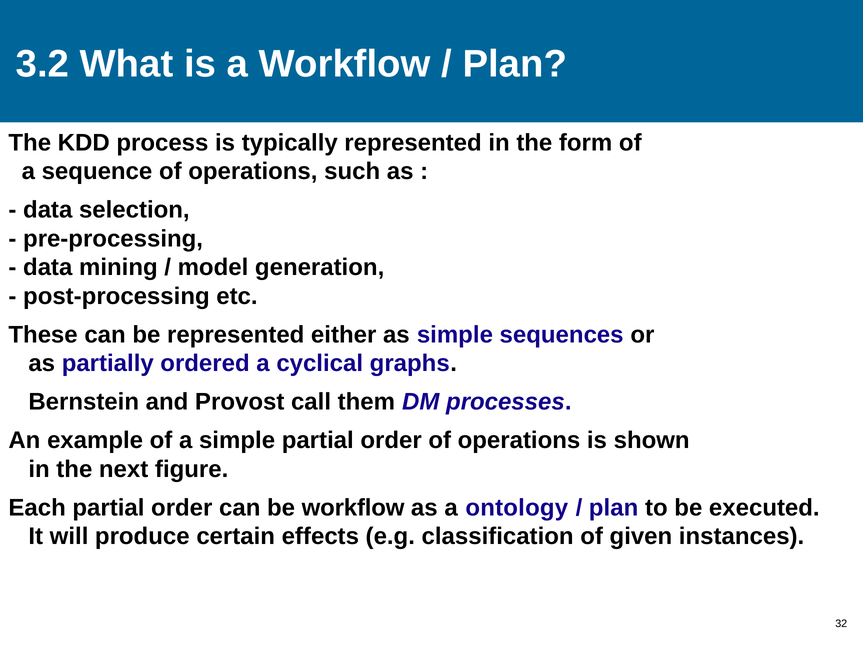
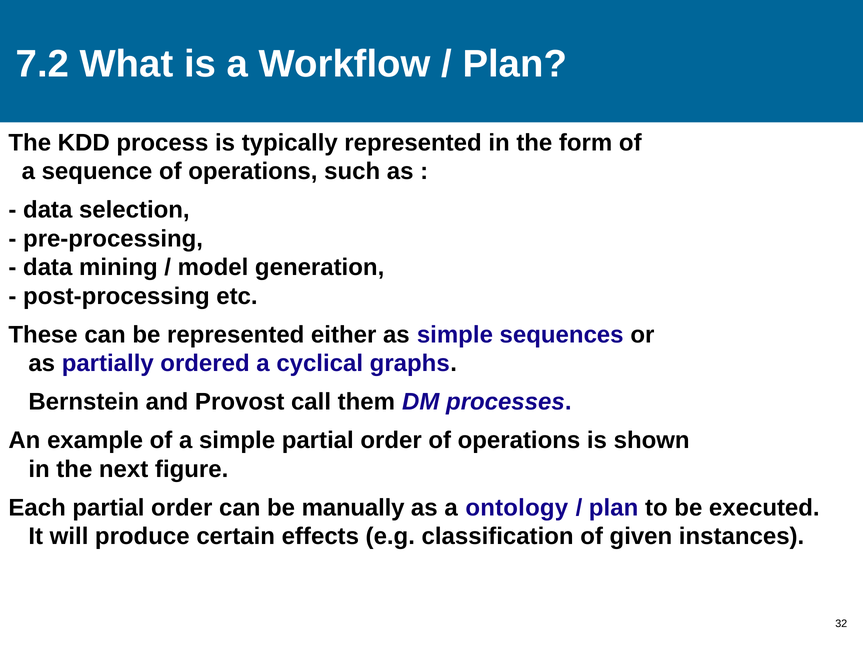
3.2: 3.2 -> 7.2
be workflow: workflow -> manually
